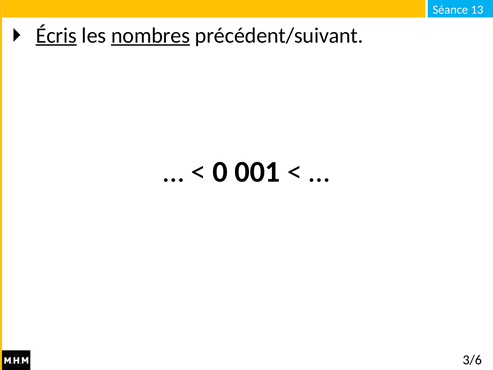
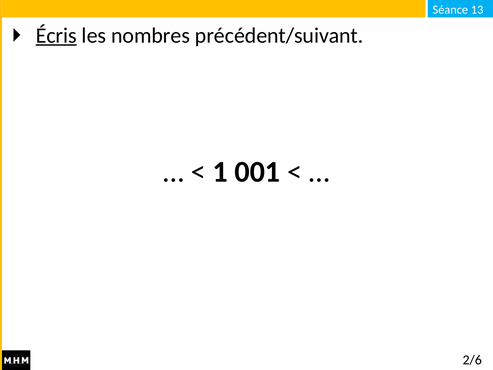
nombres underline: present -> none
0: 0 -> 1
3/6: 3/6 -> 2/6
